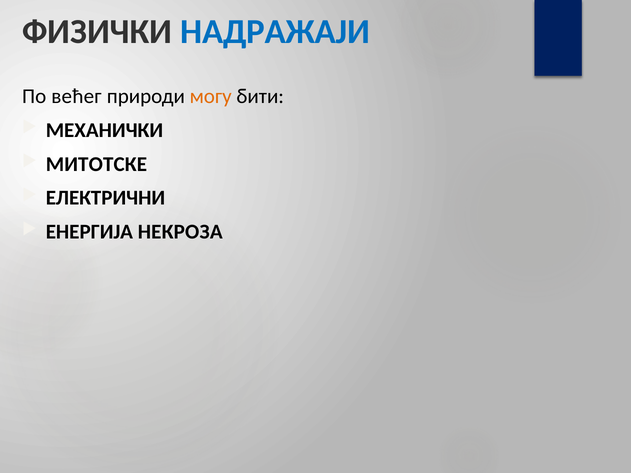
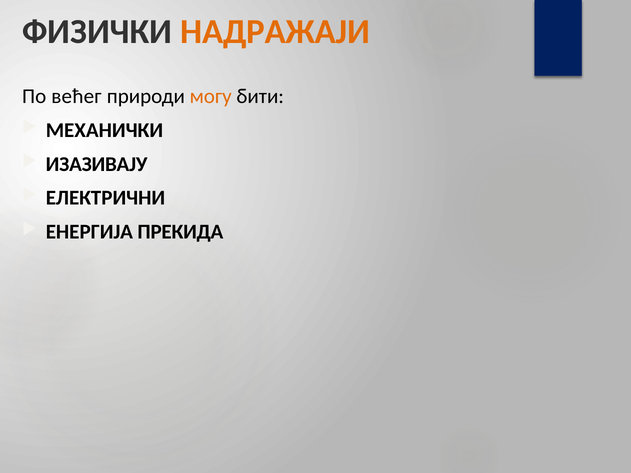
НАДРАЖАЈИ colour: blue -> orange
МИТОТСКЕ: МИТОТСКЕ -> ИЗАЗИВАЈУ
НЕКРОЗА: НЕКРОЗА -> ПРЕКИДА
